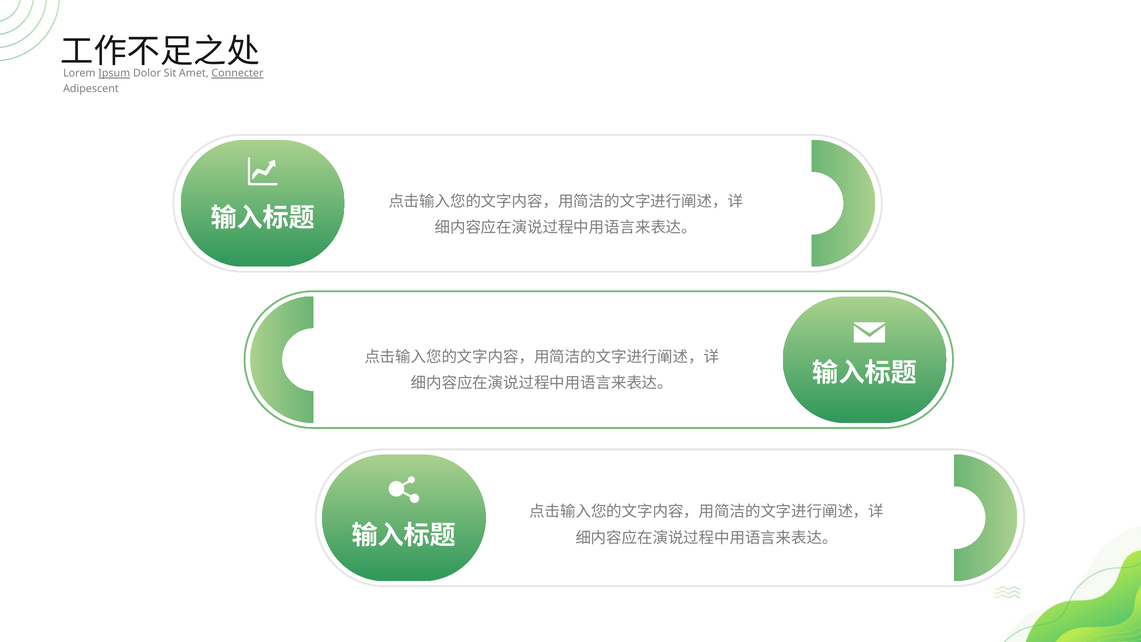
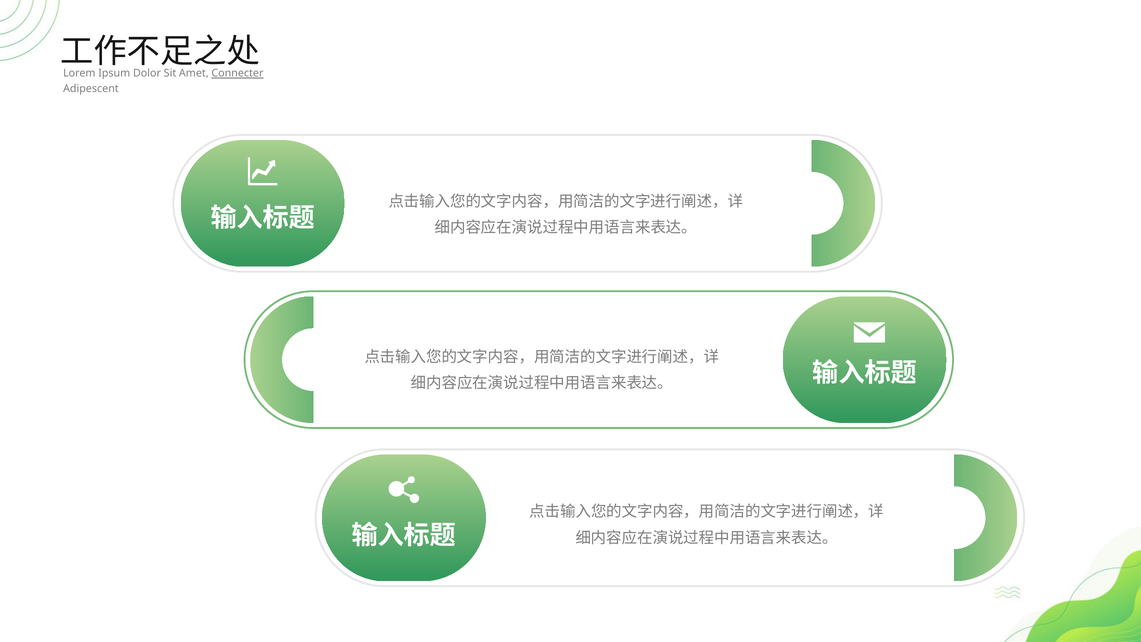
Ipsum underline: present -> none
